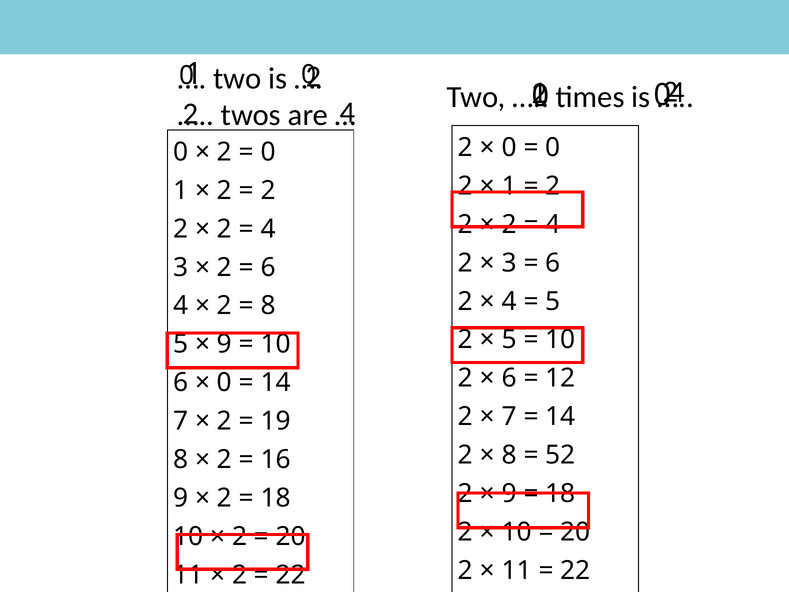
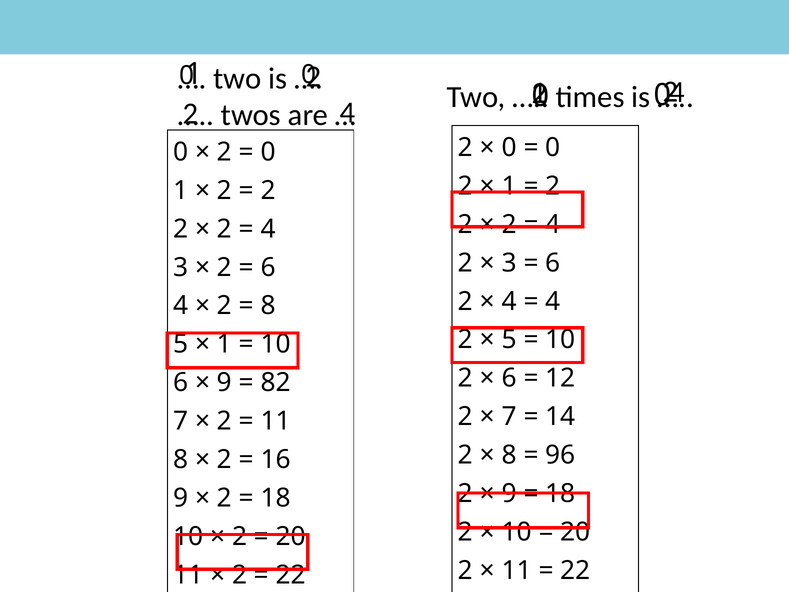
5 at (553, 301): 5 -> 4
9 at (224, 344): 9 -> 1
0 at (224, 383): 0 -> 9
14 at (276, 383): 14 -> 82
19 at (276, 421): 19 -> 11
52: 52 -> 96
